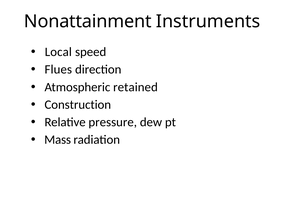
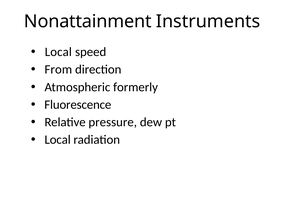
Flues: Flues -> From
retained: retained -> formerly
Construction: Construction -> Fluorescence
Mass at (58, 140): Mass -> Local
